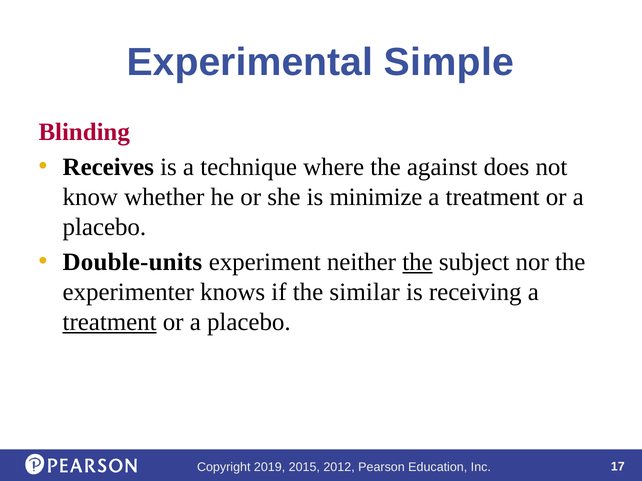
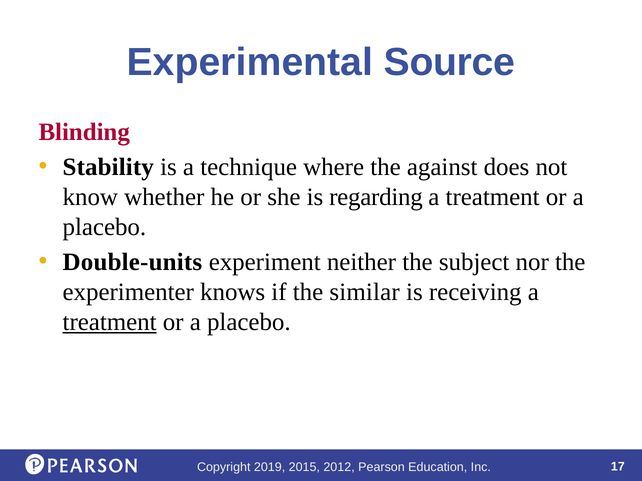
Simple: Simple -> Source
Receives: Receives -> Stability
minimize: minimize -> regarding
the at (417, 262) underline: present -> none
